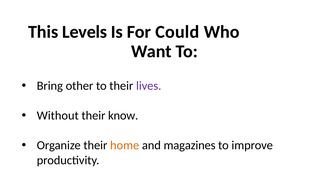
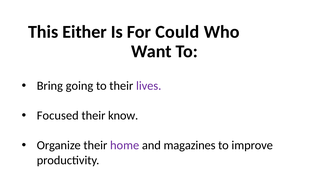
Levels: Levels -> Either
other: other -> going
Without: Without -> Focused
home colour: orange -> purple
